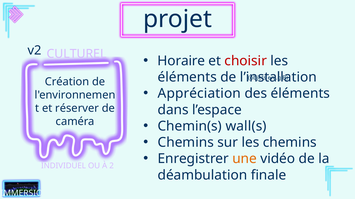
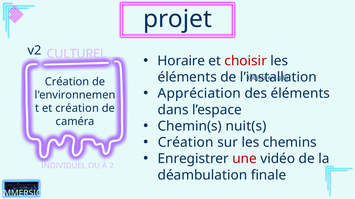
et réserver: réserver -> création
wall(s: wall(s -> nuit(s
Chemins at (186, 143): Chemins -> Création
une colour: orange -> red
